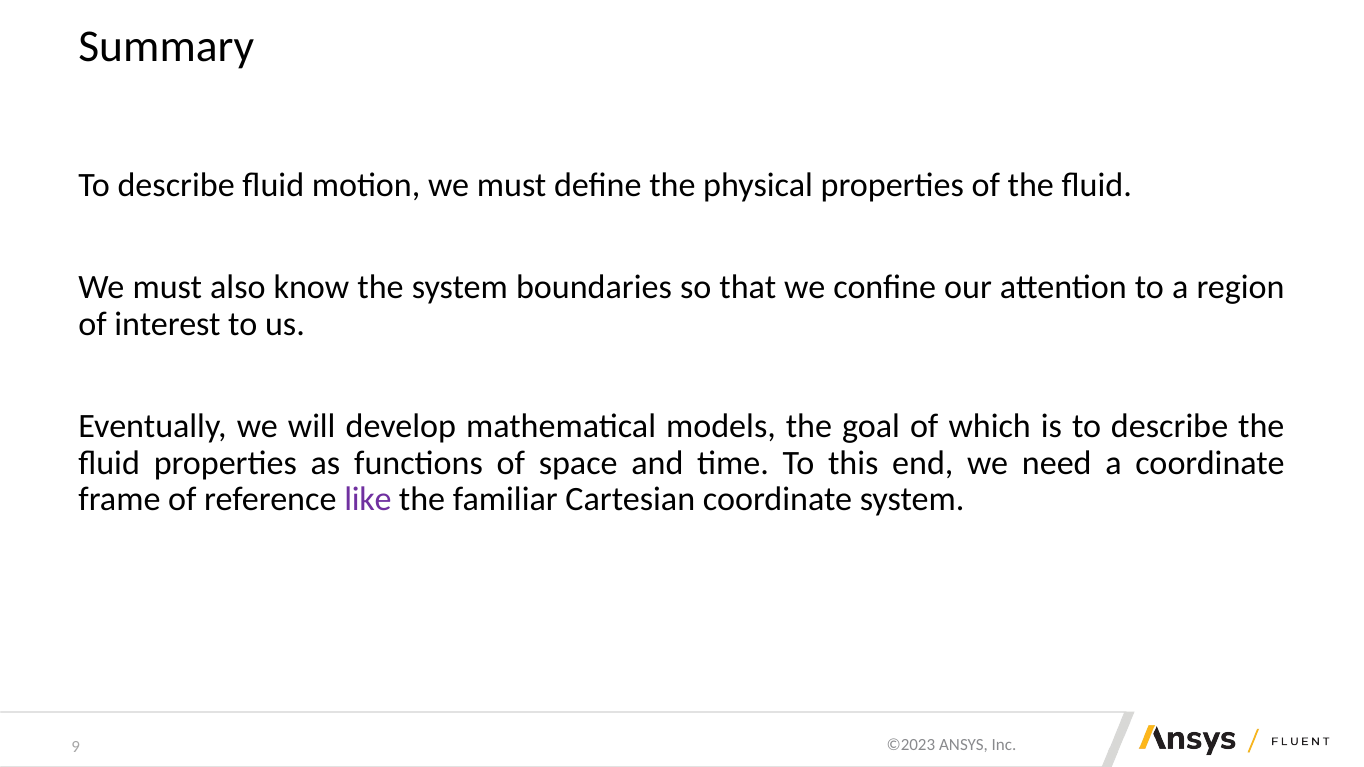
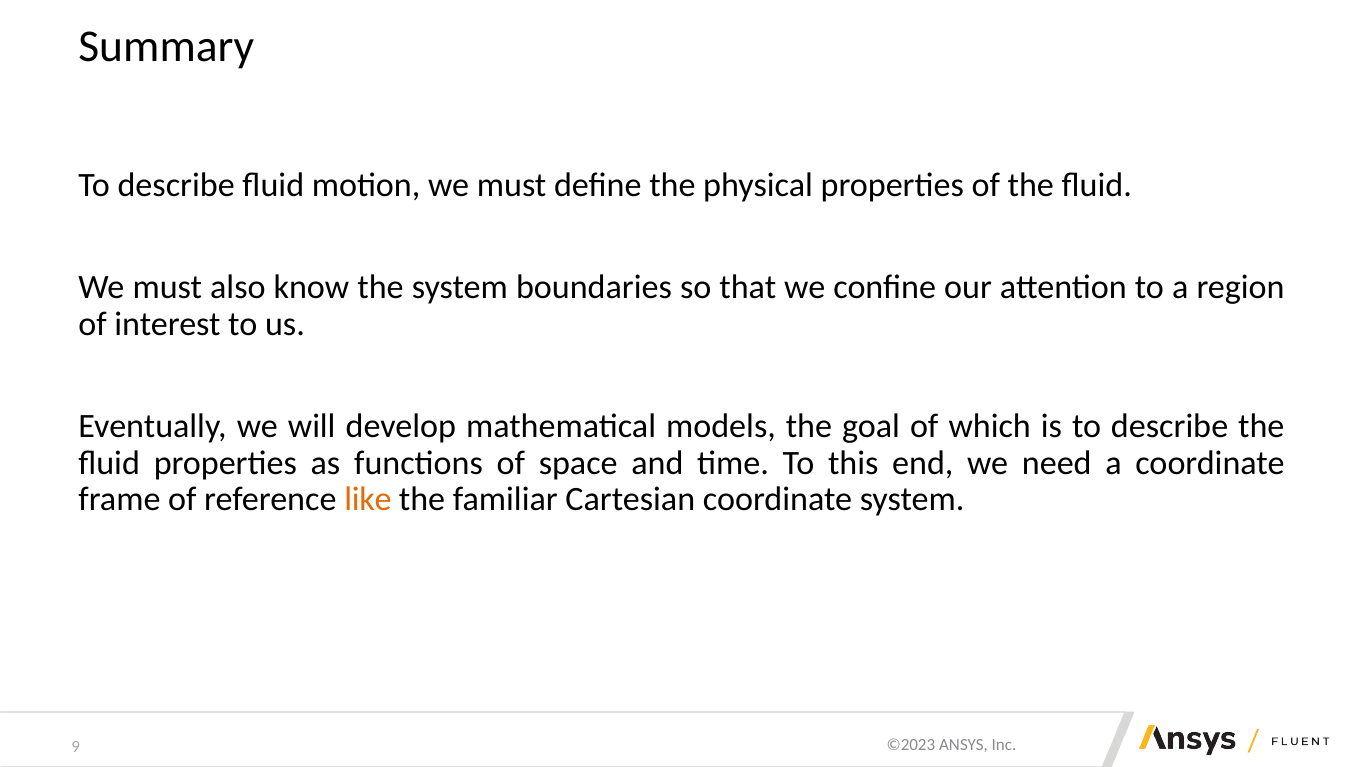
like colour: purple -> orange
